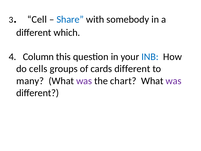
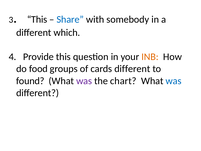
Cell at (37, 19): Cell -> This
Column: Column -> Provide
INB colour: blue -> orange
cells: cells -> food
many: many -> found
was at (174, 81) colour: purple -> blue
